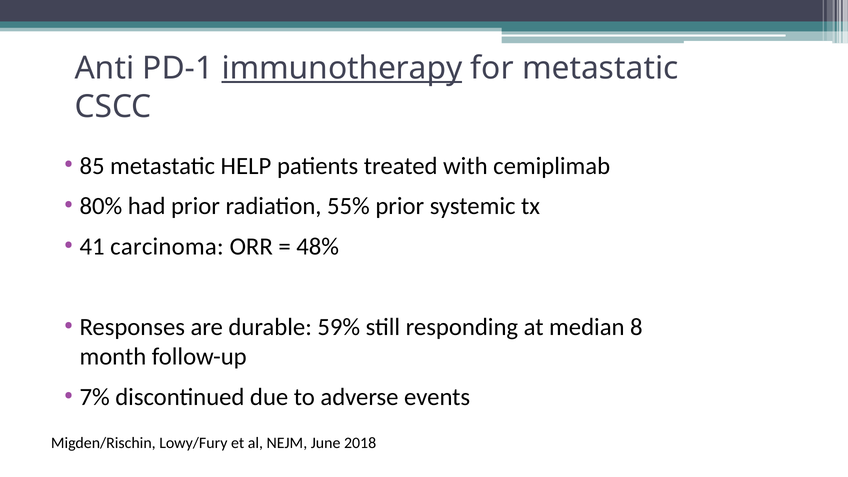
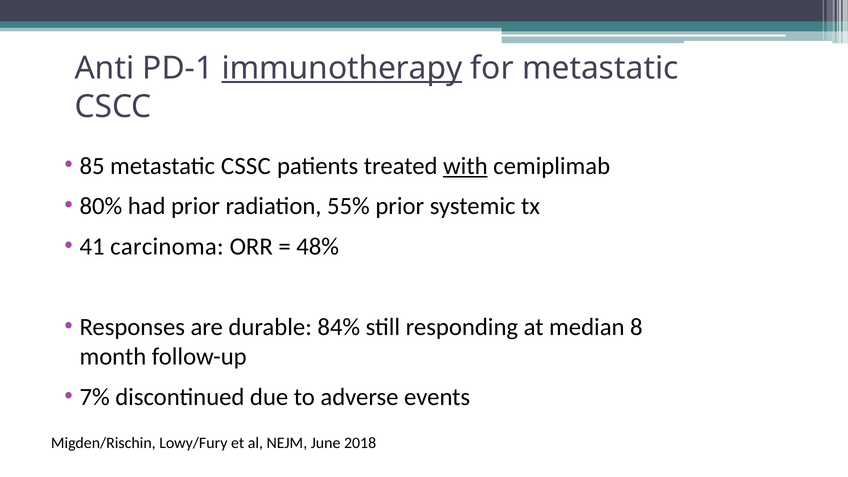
HELP: HELP -> CSSC
with underline: none -> present
59%: 59% -> 84%
